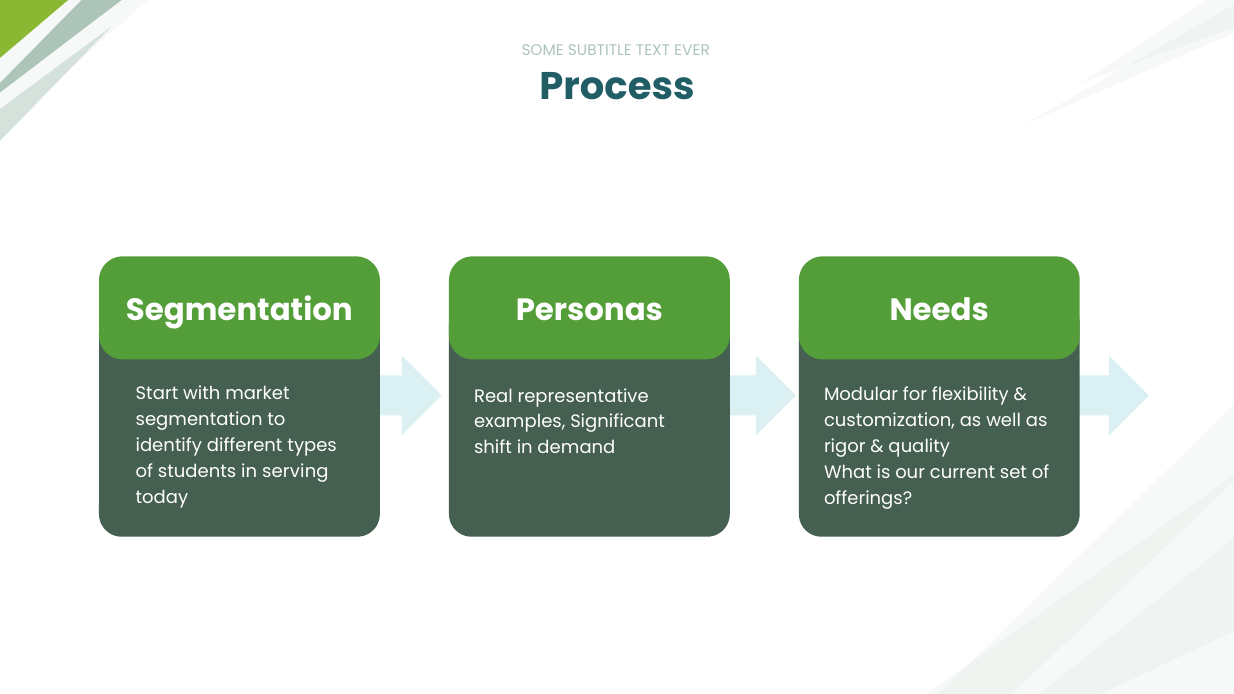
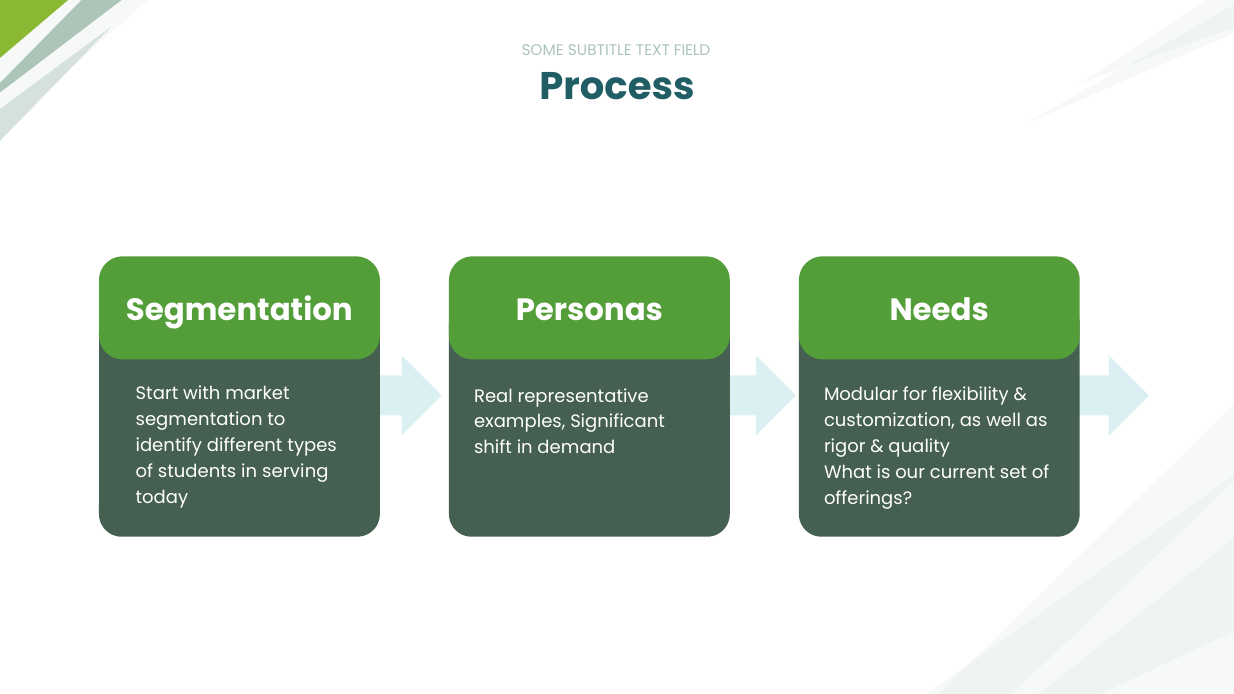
EVER: EVER -> FIELD
